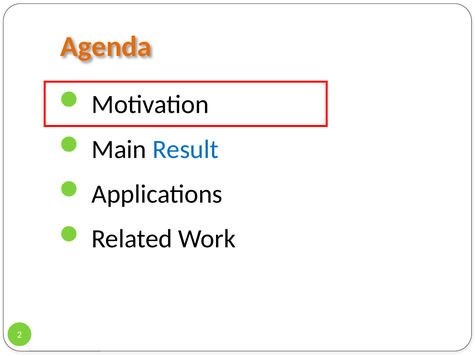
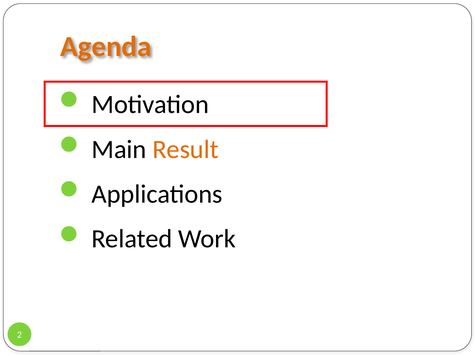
Result colour: blue -> orange
